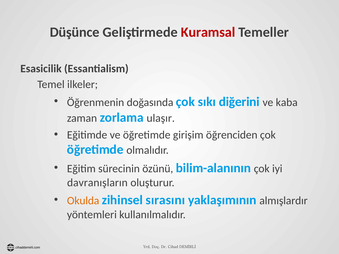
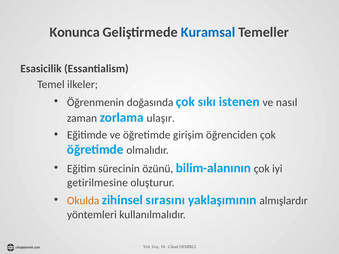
Düşünce: Düşünce -> Konunca
Kuramsal colour: red -> blue
diğerini: diğerini -> istenen
kaba: kaba -> nasıl
davranışların: davranışların -> getirilmesine
